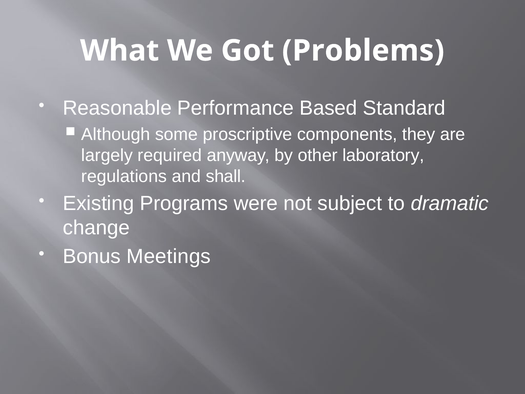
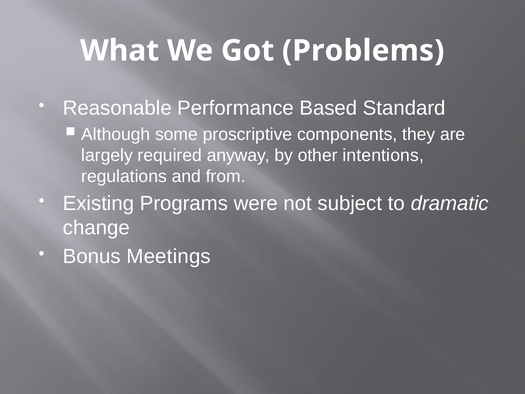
laboratory: laboratory -> intentions
shall: shall -> from
